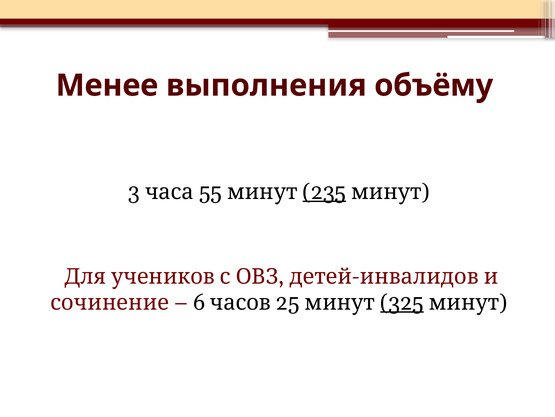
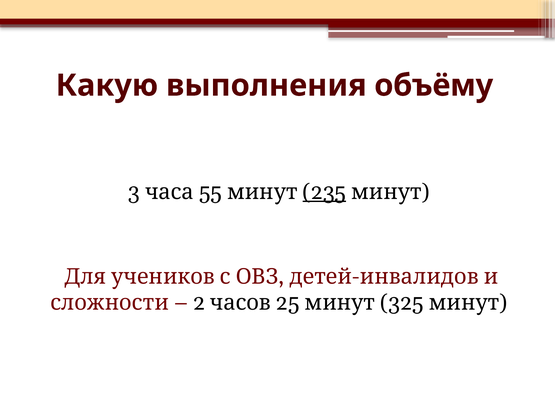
Менее: Менее -> Какую
сочинение: сочинение -> сложности
6: 6 -> 2
325 underline: present -> none
